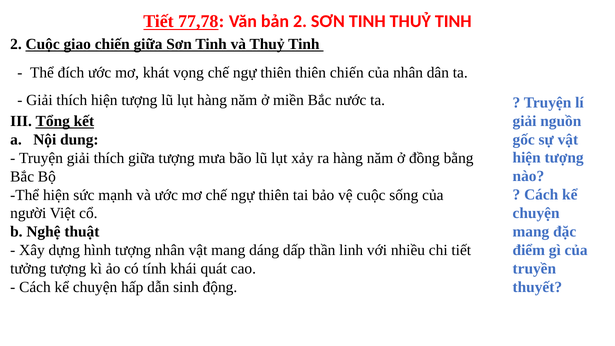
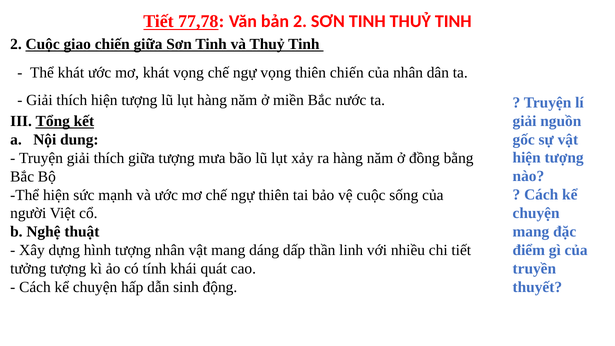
Thể đích: đích -> khát
vọng chế ngự thiên: thiên -> vọng
